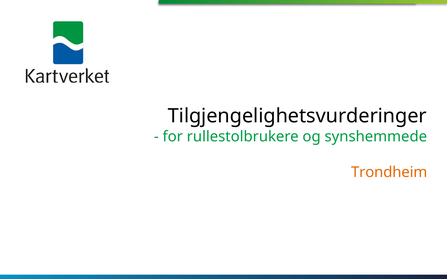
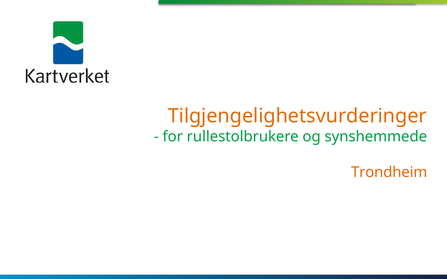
Tilgjengelighetsvurderinger colour: black -> orange
